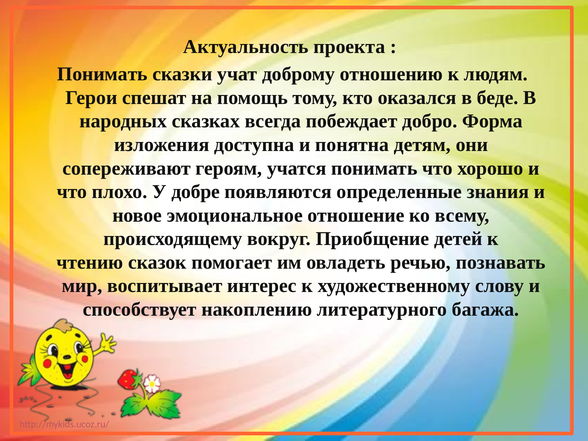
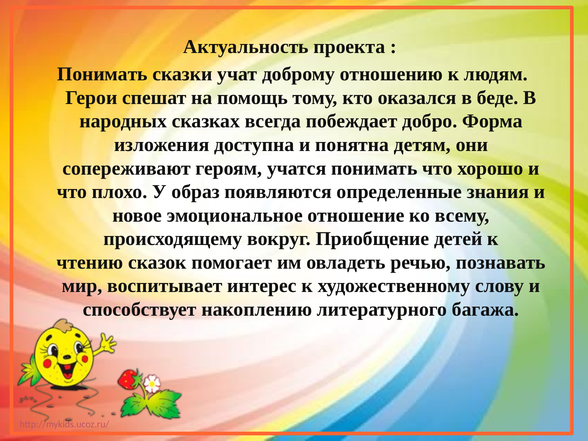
добре: добре -> образ
